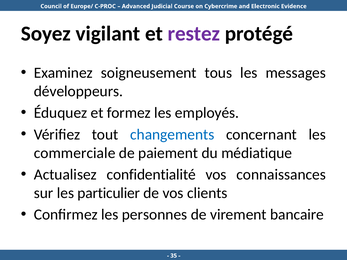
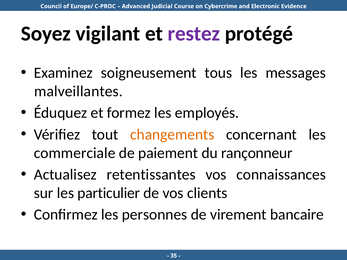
développeurs: développeurs -> malveillantes
changements colour: blue -> orange
médiatique: médiatique -> rançonneur
confidentialité: confidentialité -> retentissantes
